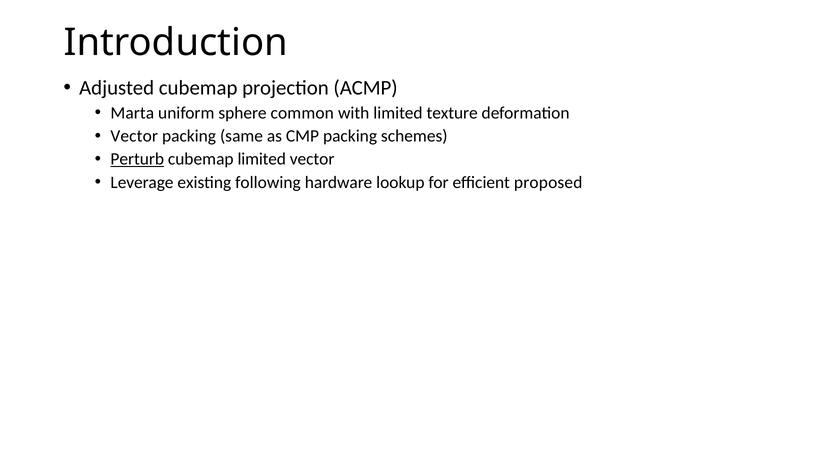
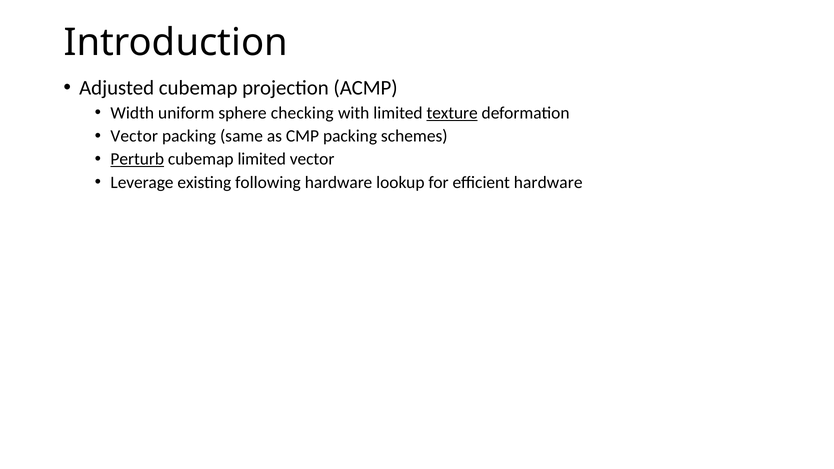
Marta: Marta -> Width
common: common -> checking
texture underline: none -> present
efficient proposed: proposed -> hardware
